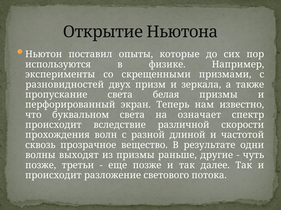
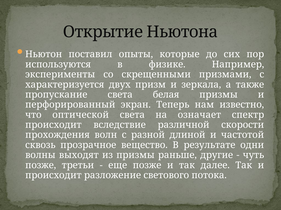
разновидностей: разновидностей -> характеризуется
буквальном: буквальном -> оптической
